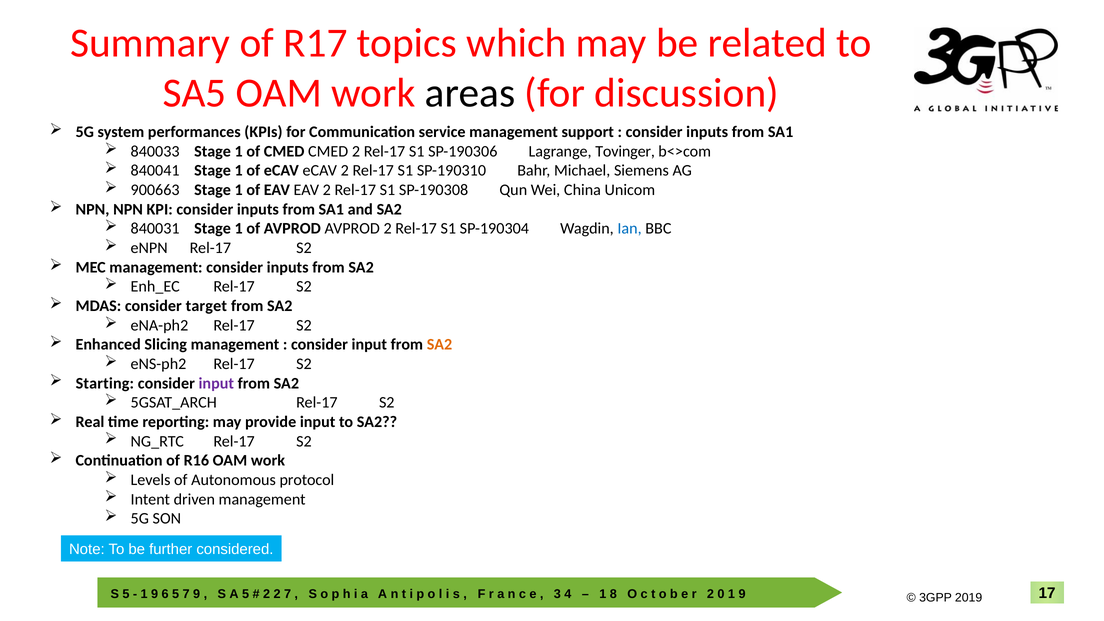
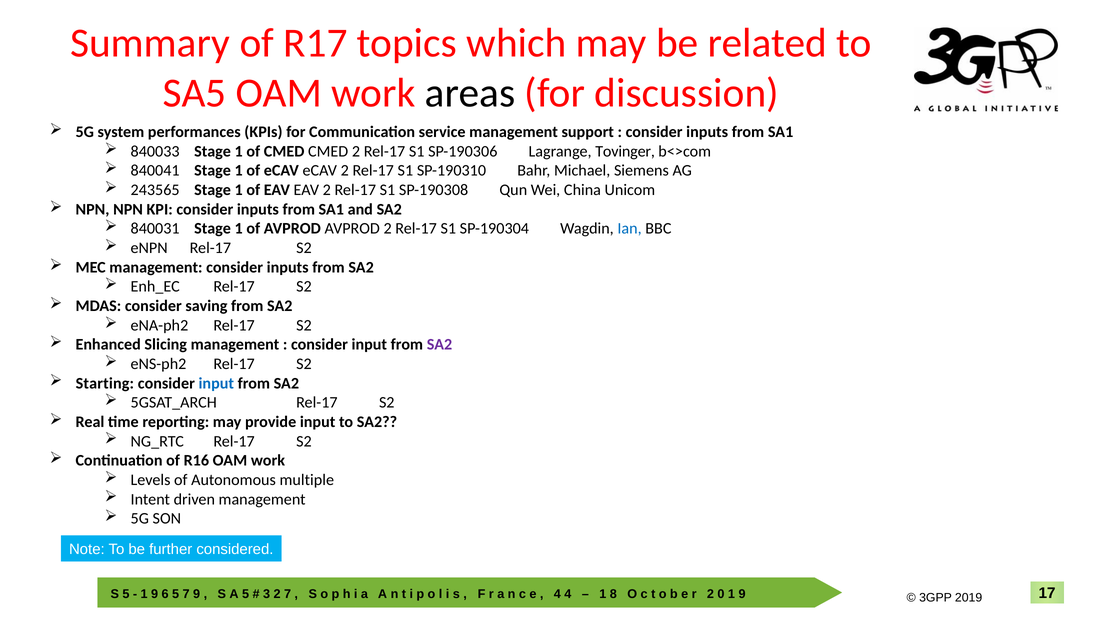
900663: 900663 -> 243565
target: target -> saving
SA2 at (440, 345) colour: orange -> purple
input at (216, 383) colour: purple -> blue
protocol: protocol -> multiple
2 at (267, 594): 2 -> 3
3 at (557, 594): 3 -> 4
